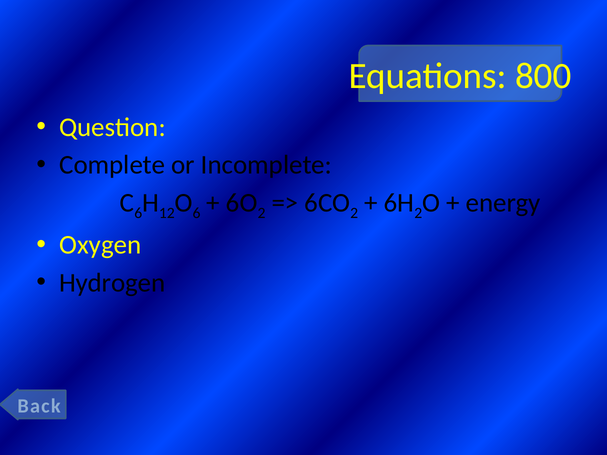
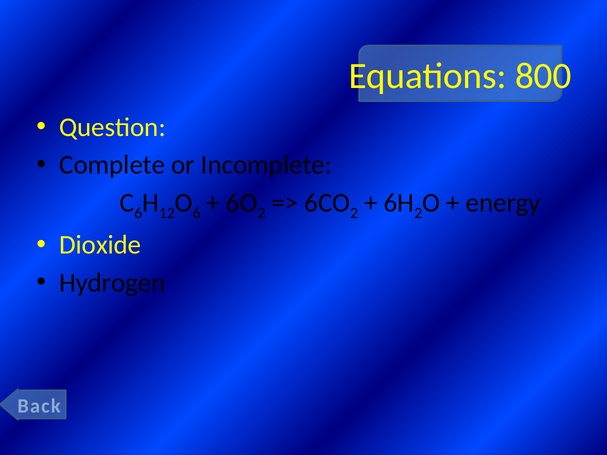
Oxygen: Oxygen -> Dioxide
